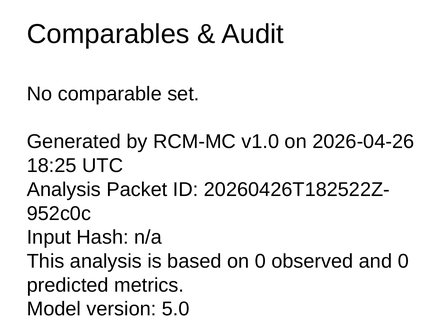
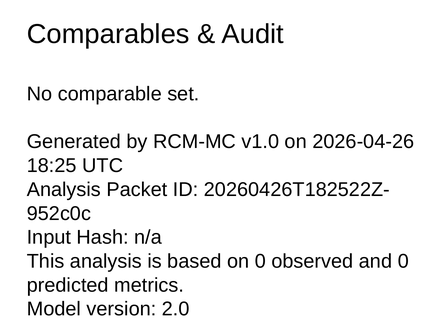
5.0: 5.0 -> 2.0
